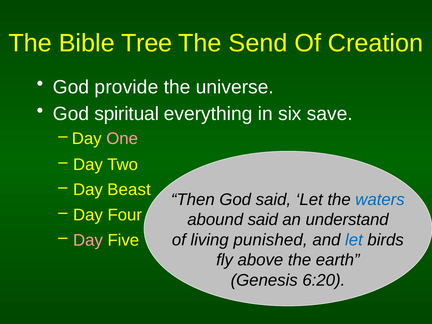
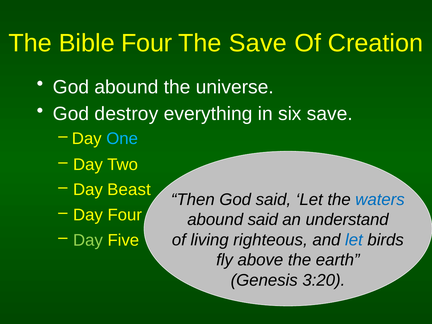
Bible Tree: Tree -> Four
The Send: Send -> Save
God provide: provide -> abound
spiritual: spiritual -> destroy
One colour: pink -> light blue
Day at (88, 240) colour: pink -> light green
punished: punished -> righteous
6:20: 6:20 -> 3:20
